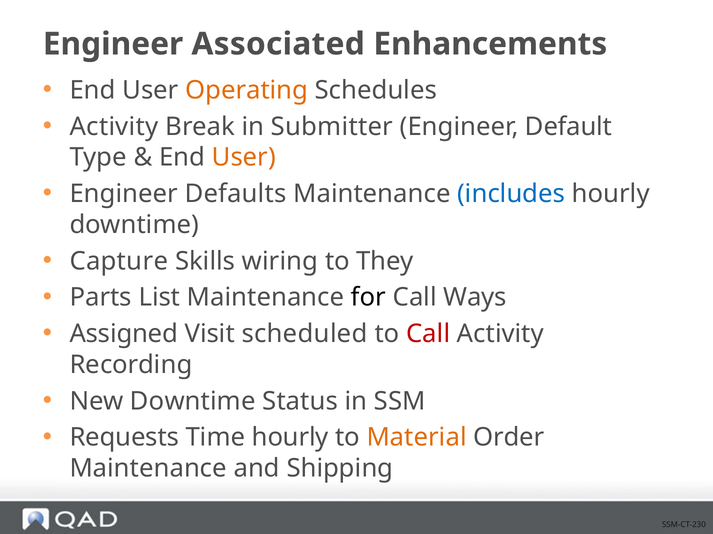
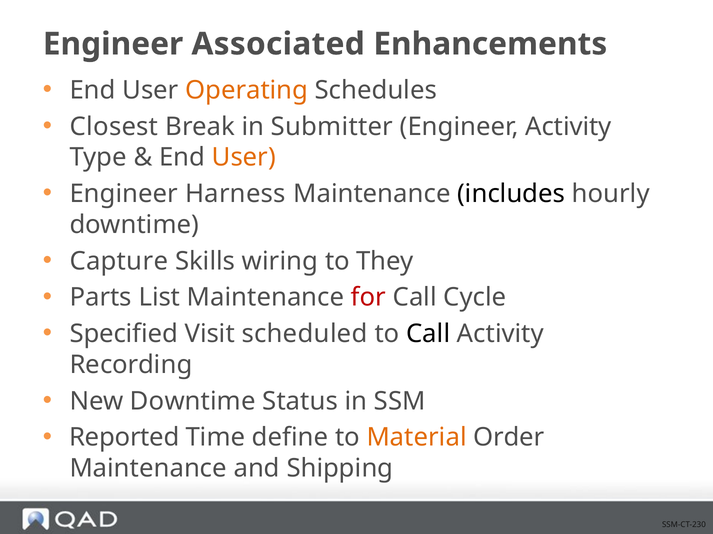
Activity at (114, 127): Activity -> Closest
Engineer Default: Default -> Activity
Defaults: Defaults -> Harness
includes colour: blue -> black
for colour: black -> red
Ways: Ways -> Cycle
Assigned: Assigned -> Specified
Call at (428, 334) colour: red -> black
Requests: Requests -> Reported
Time hourly: hourly -> define
